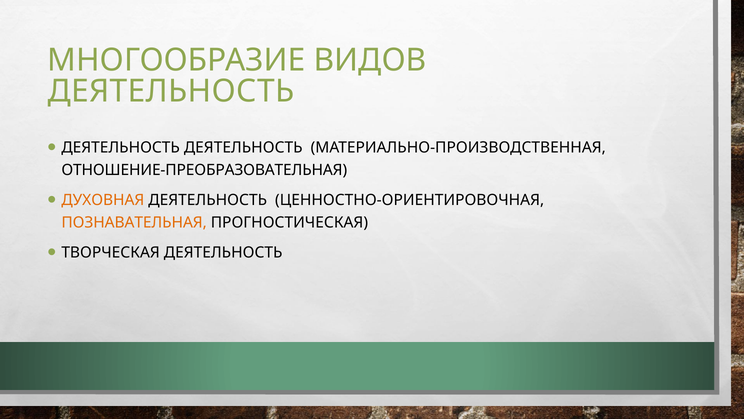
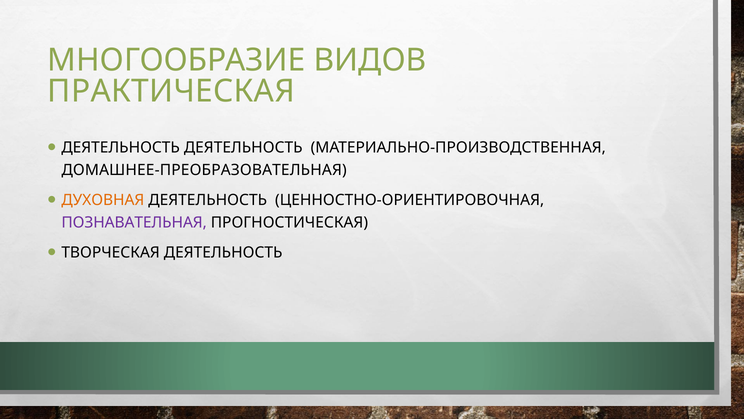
ДЕЯТЕЛЬНОСТЬ at (171, 91): ДЕЯТЕЛЬНОСТЬ -> ПРАКТИЧЕСКАЯ
ОТНОШЕНИЕ-ПРЕОБРАЗОВАТЕЛЬНАЯ: ОТНОШЕНИЕ-ПРЕОБРАЗОВАТЕЛЬНАЯ -> ДОМАШНЕЕ-ПРЕОБРАЗОВАТЕЛЬНАЯ
ПОЗНАВАТЕЛЬНАЯ colour: orange -> purple
